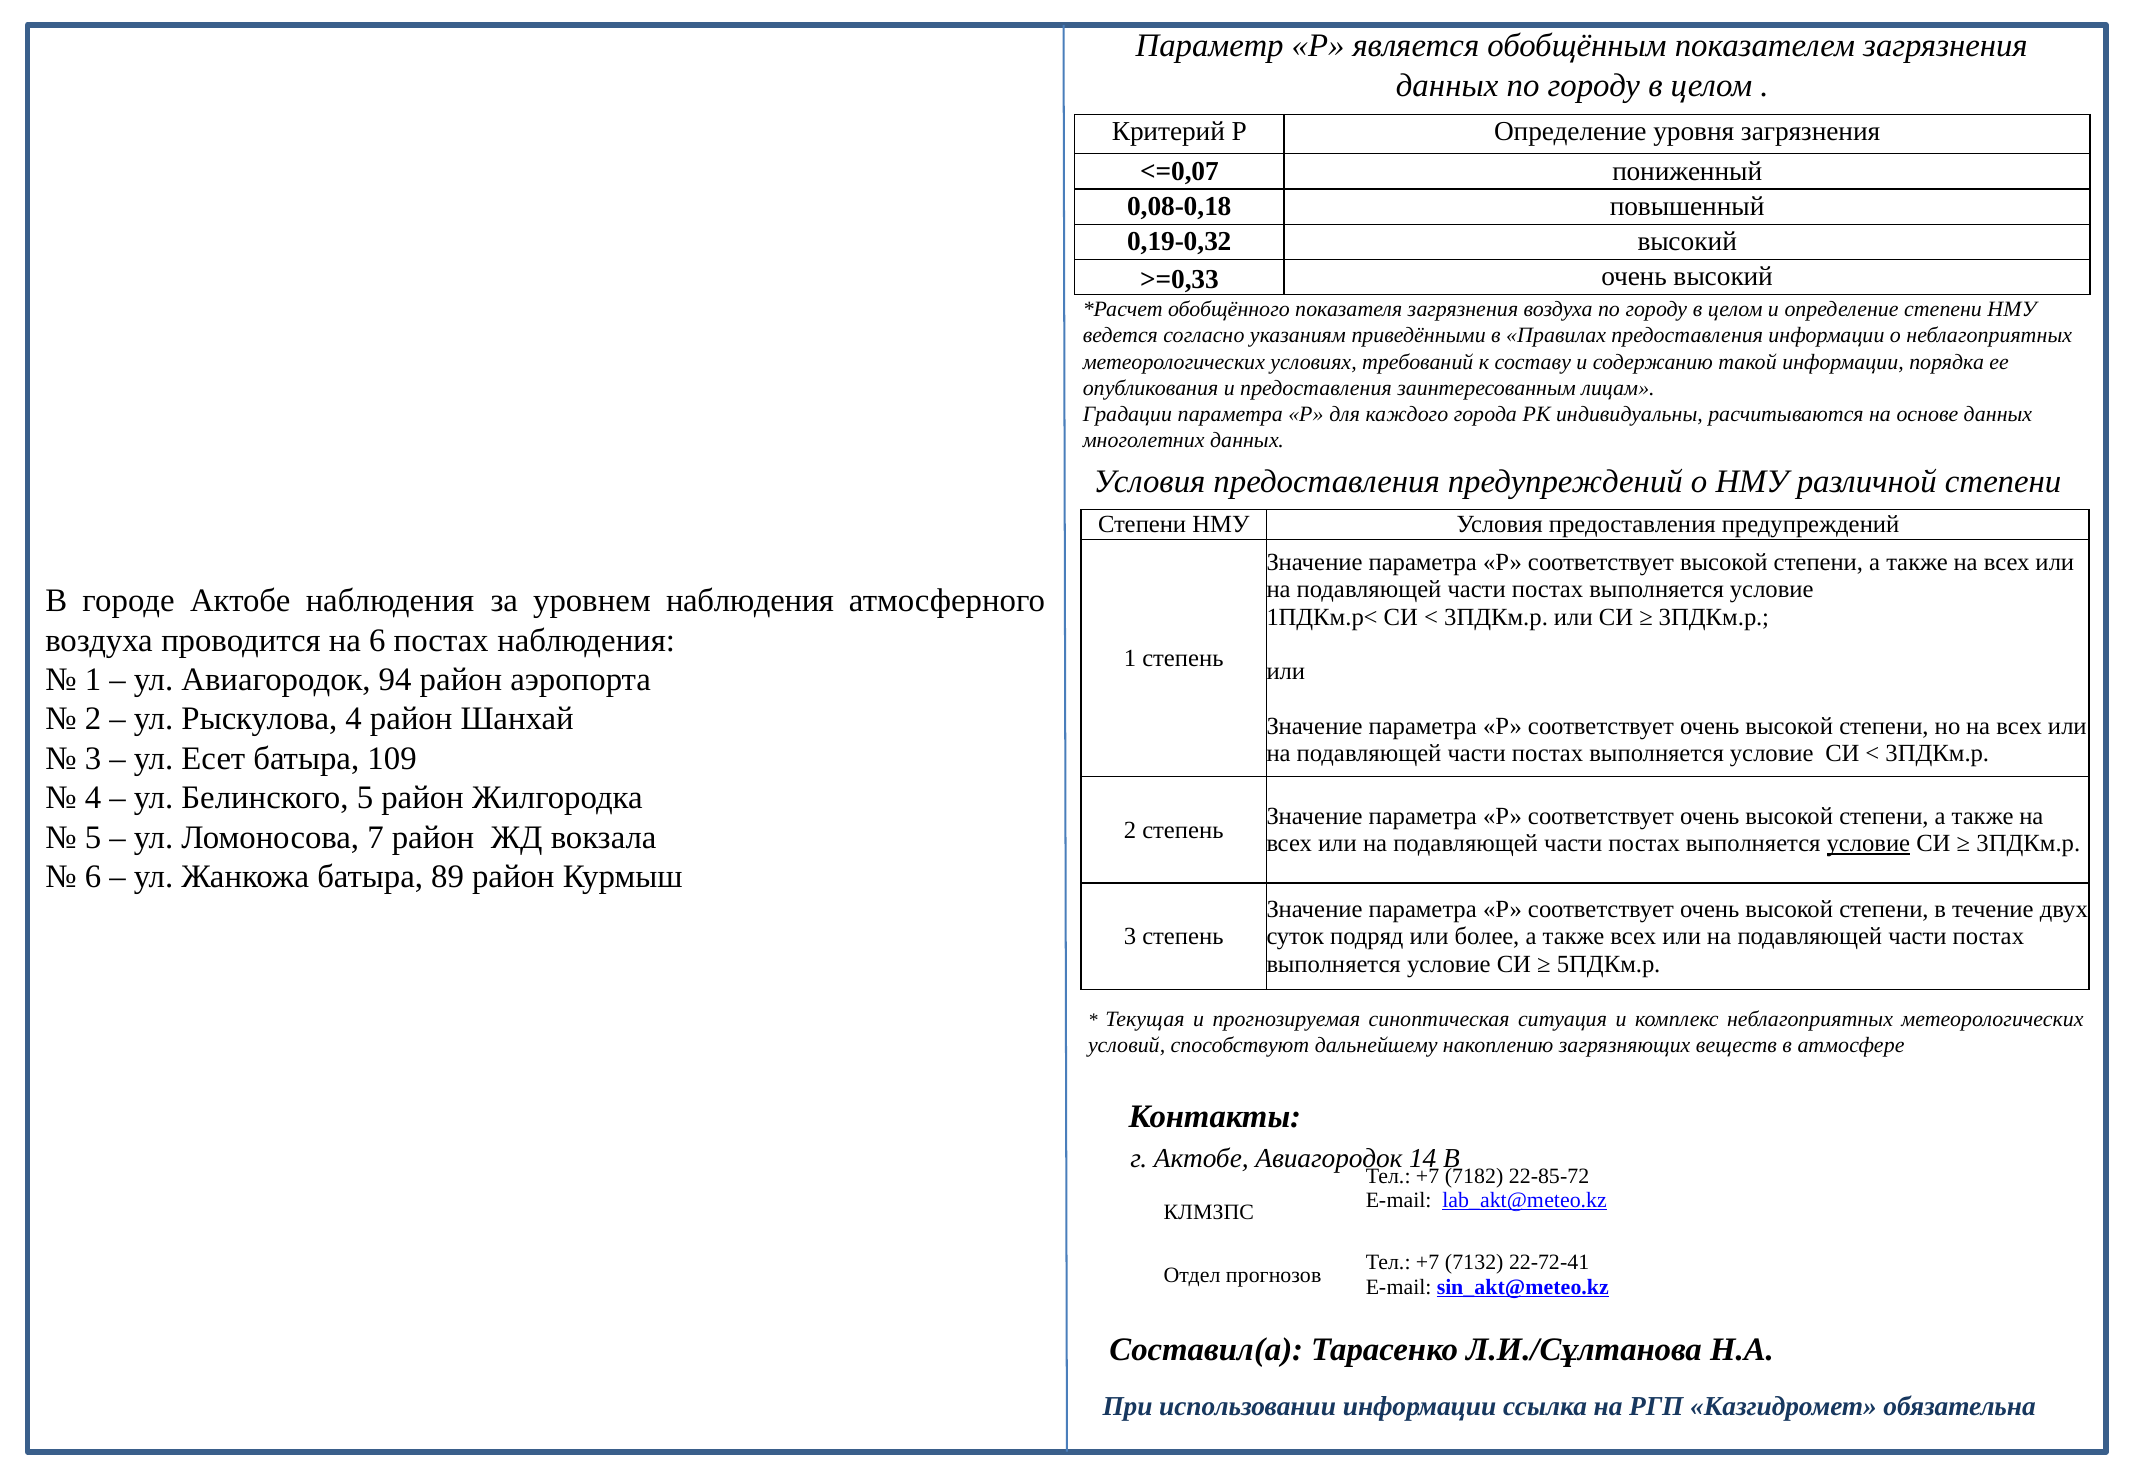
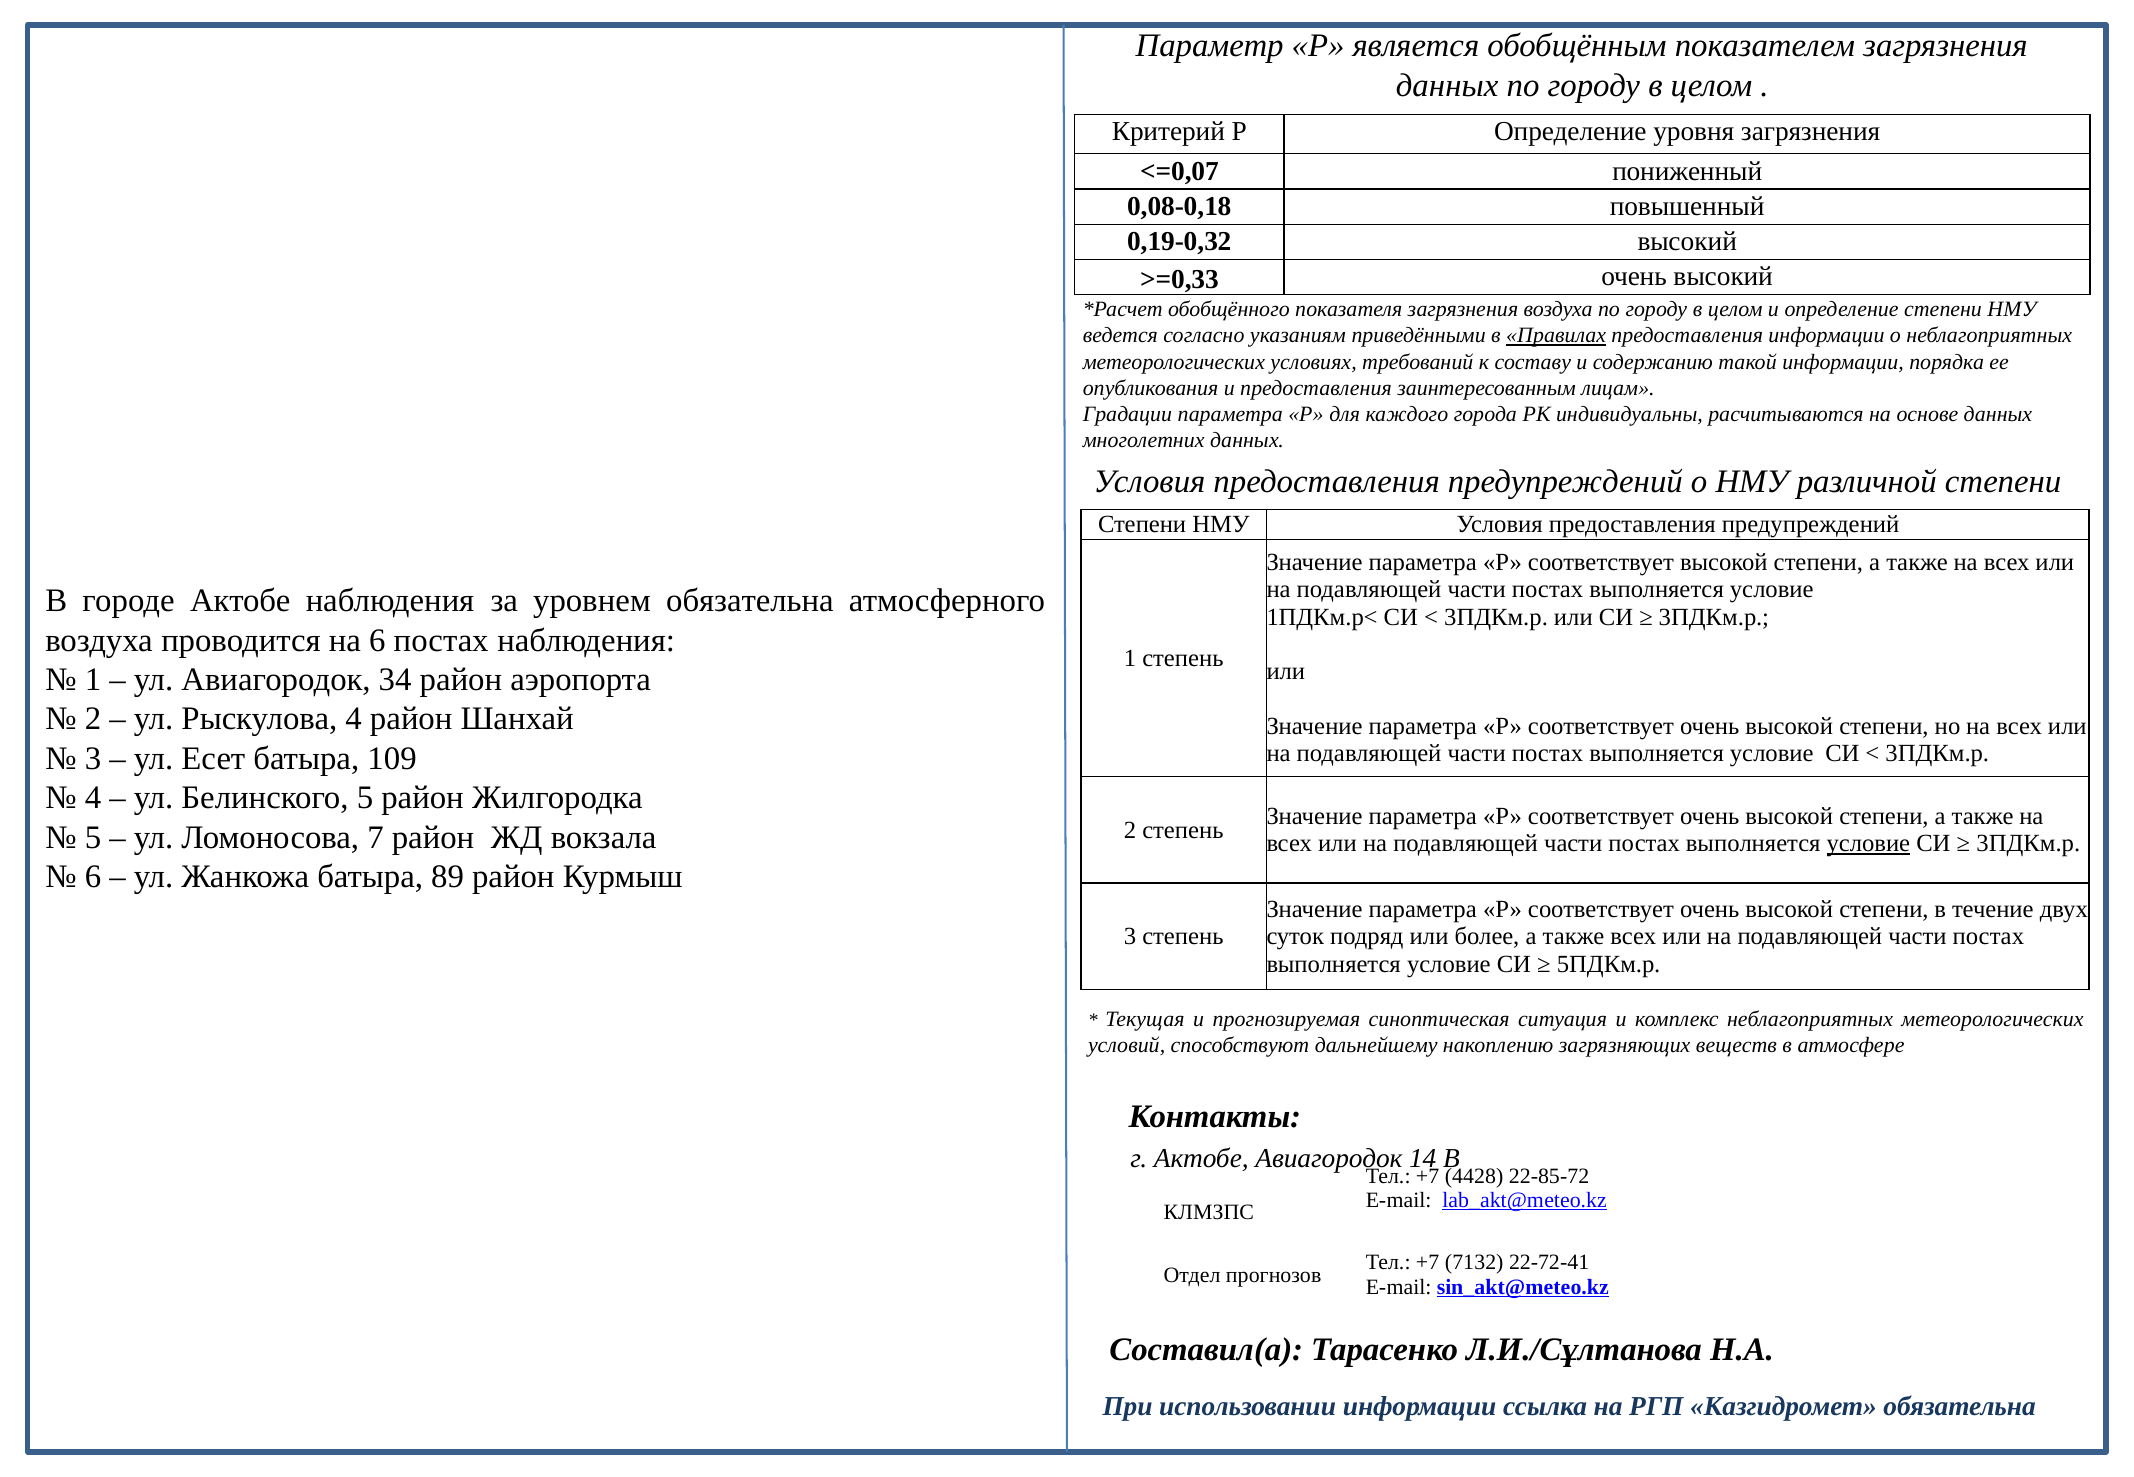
Правилах underline: none -> present
уровнем наблюдения: наблюдения -> обязательна
94: 94 -> 34
7182: 7182 -> 4428
